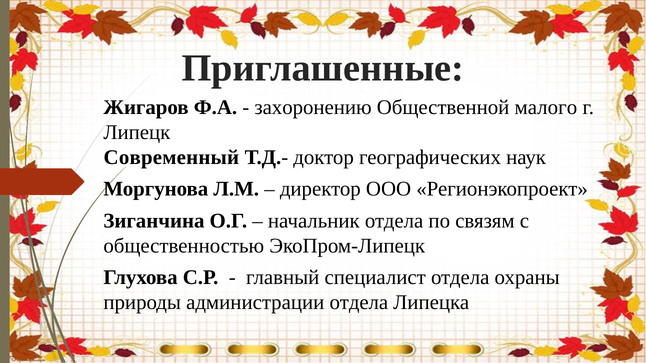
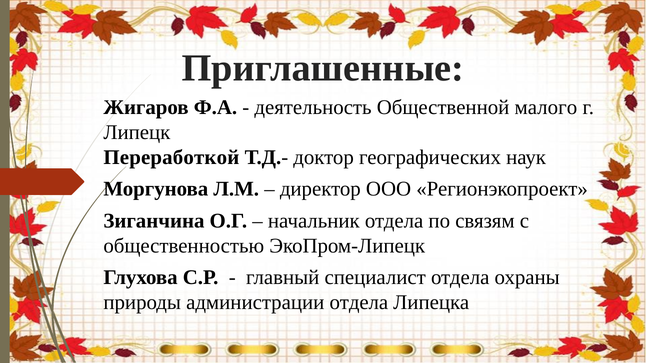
захоронению: захоронению -> деятельность
Современный: Современный -> Переработкой
